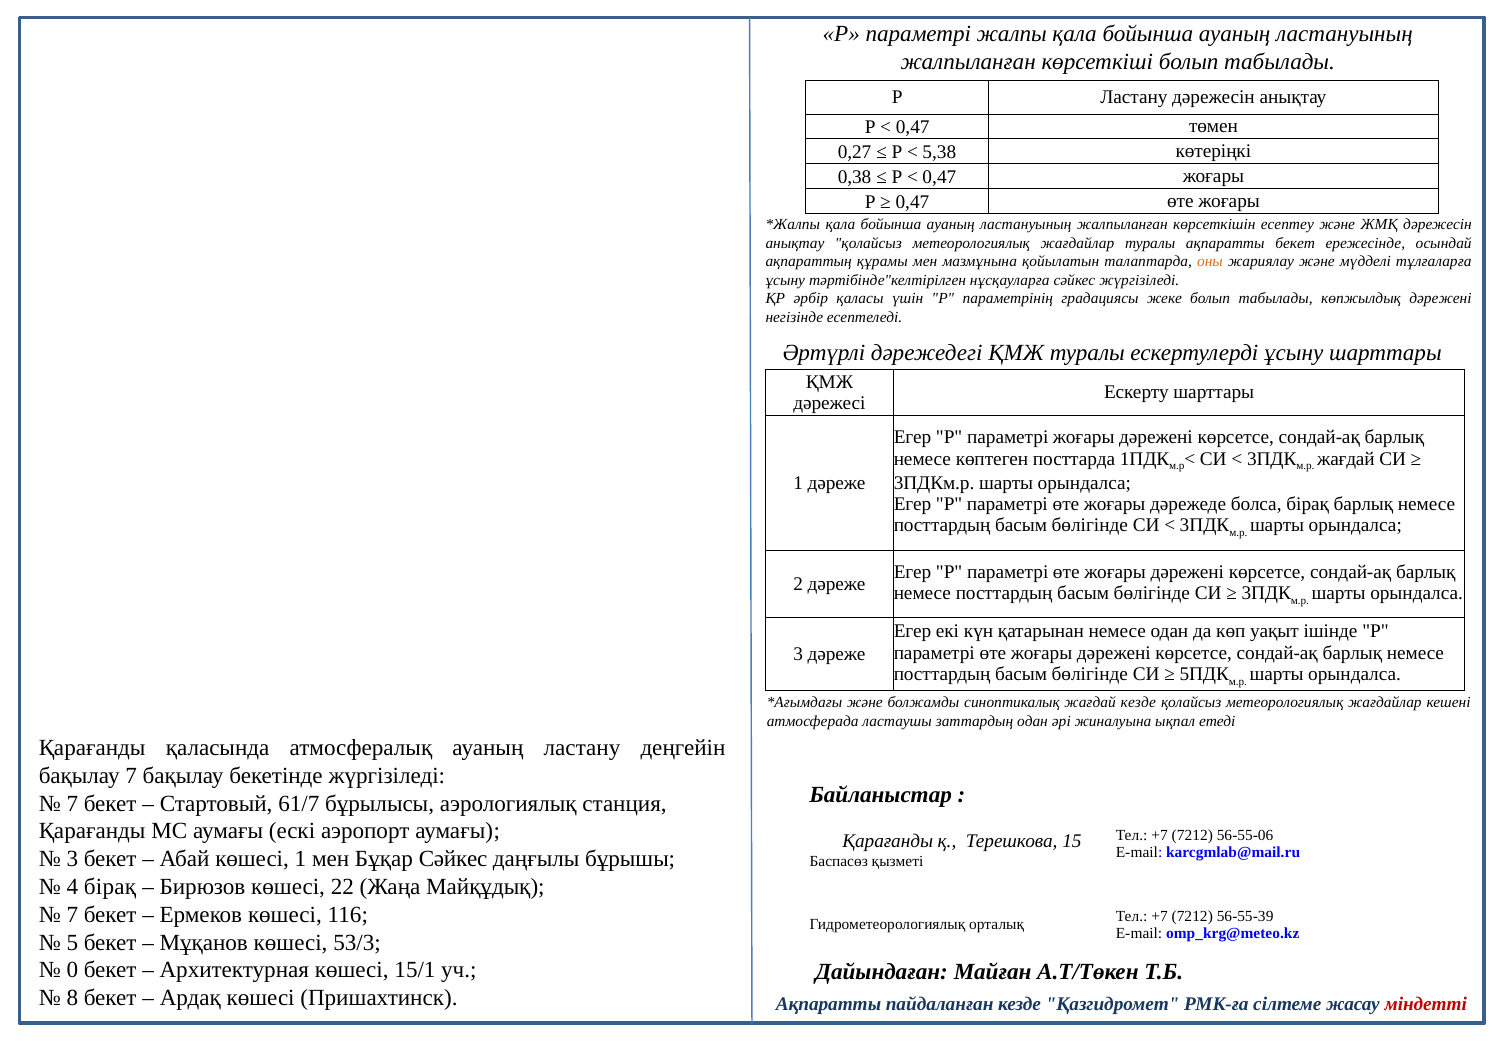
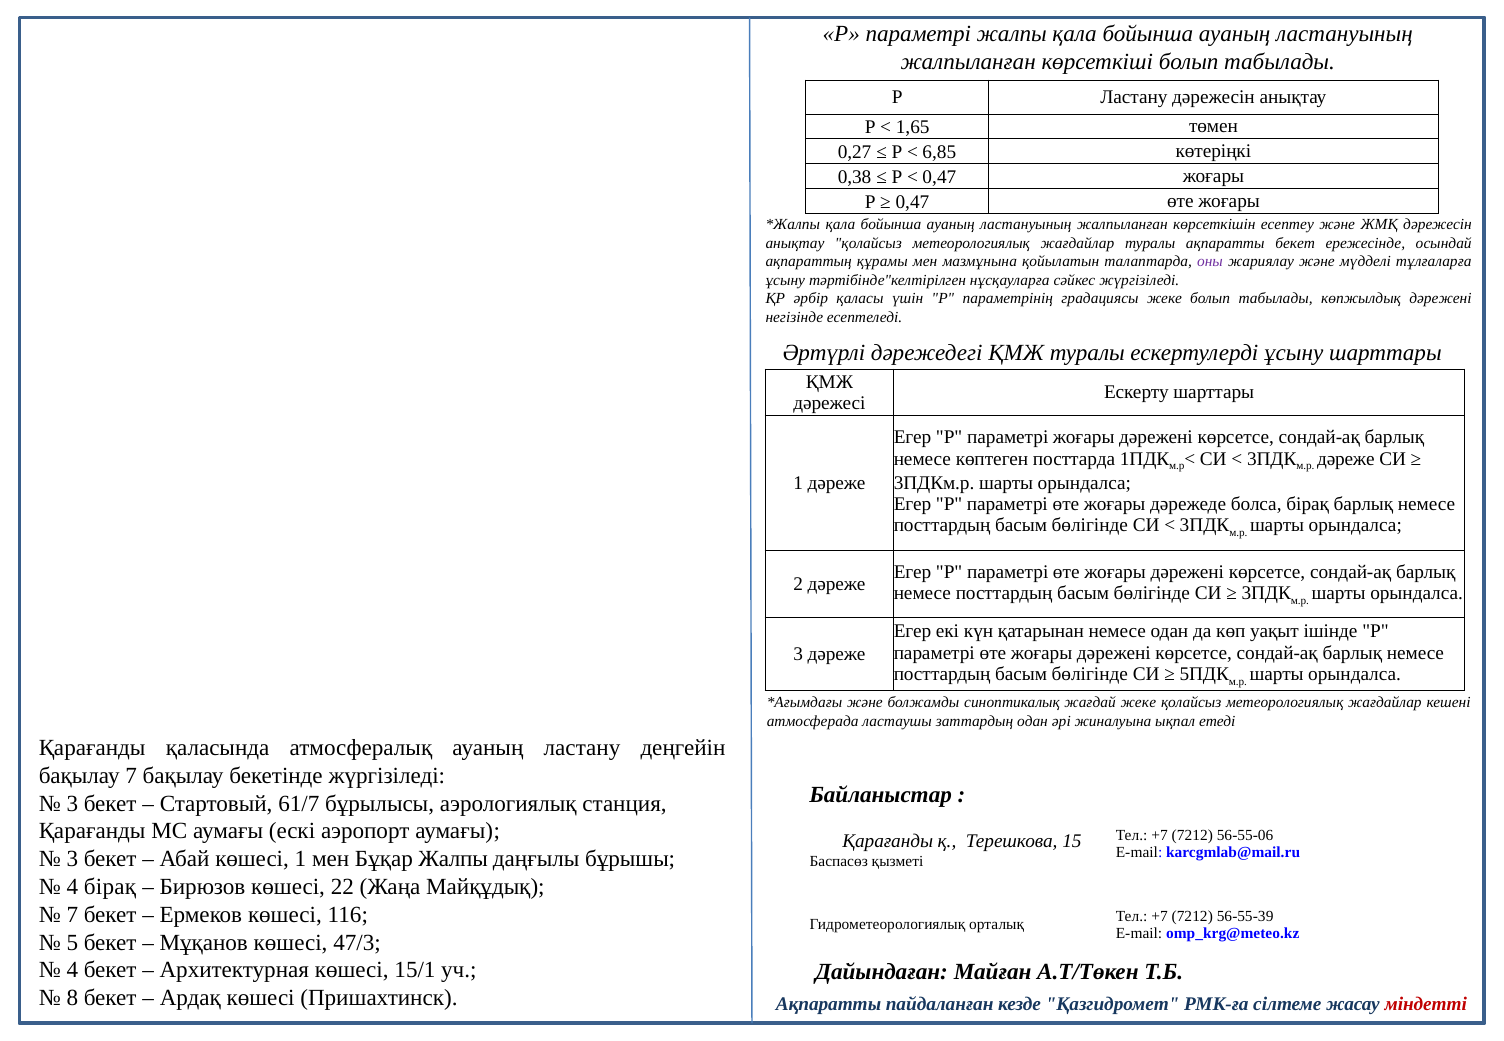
0,47 at (913, 127): 0,47 -> 1,65
5,38: 5,38 -> 6,85
оны colour: orange -> purple
жағдай at (1346, 459): жағдай -> дәреже
жағдай кезде: кезде -> жеке
7 at (72, 804): 7 -> 3
Бұқар Сәйкес: Сәйкес -> Жалпы
53/3: 53/3 -> 47/3
0 at (72, 970): 0 -> 4
